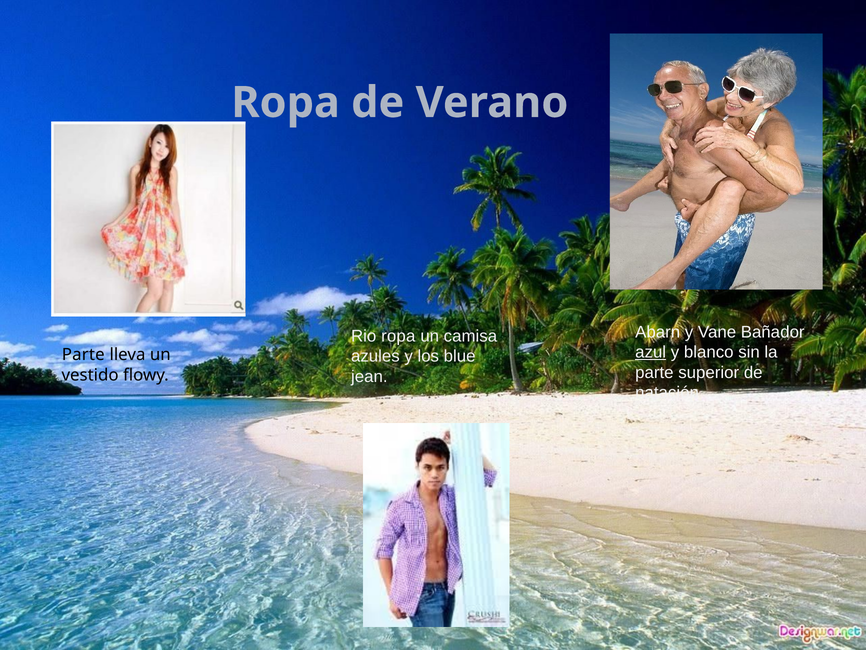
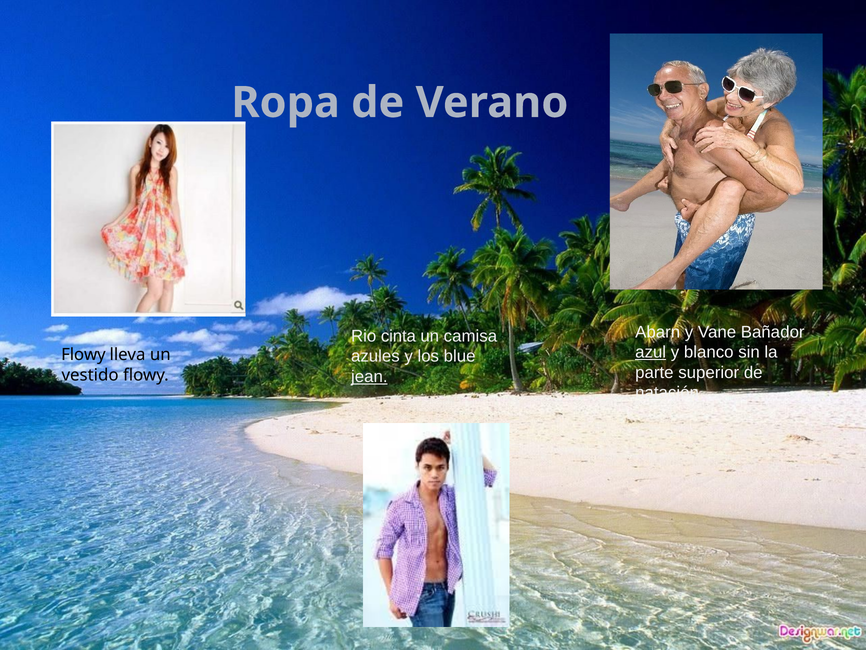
Rio ropa: ropa -> cinta
Parte at (83, 355): Parte -> Flowy
jean underline: none -> present
